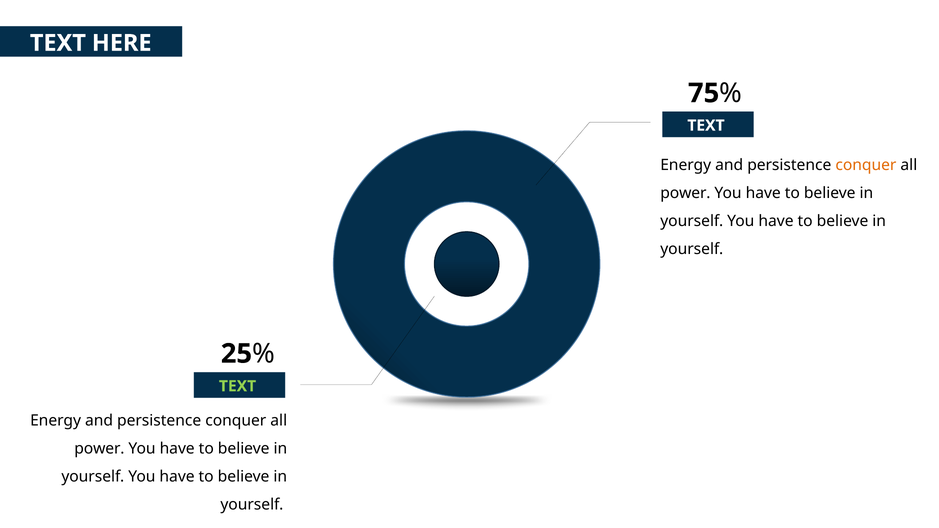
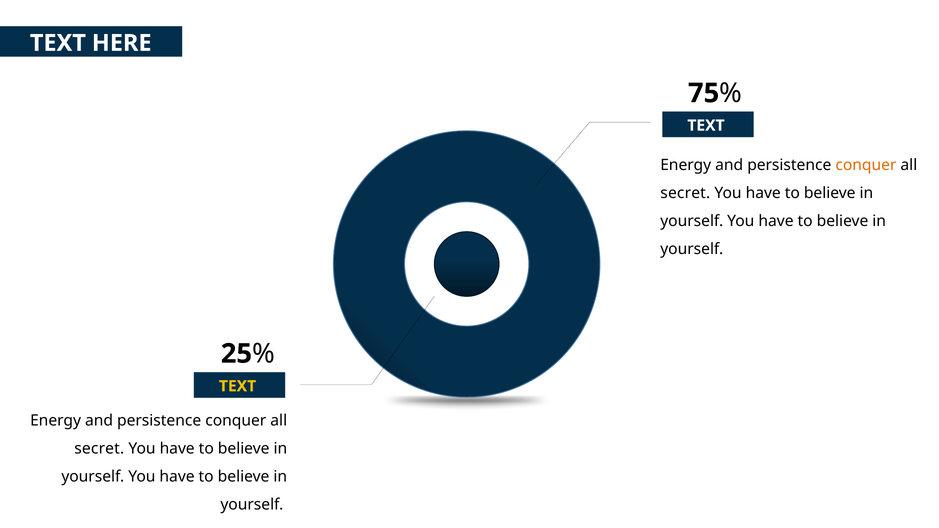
power at (685, 193): power -> secret
TEXT at (238, 386) colour: light green -> yellow
power at (99, 449): power -> secret
